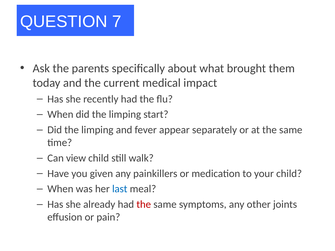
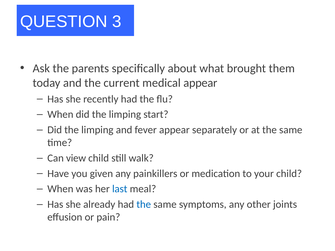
7: 7 -> 3
medical impact: impact -> appear
the at (144, 205) colour: red -> blue
